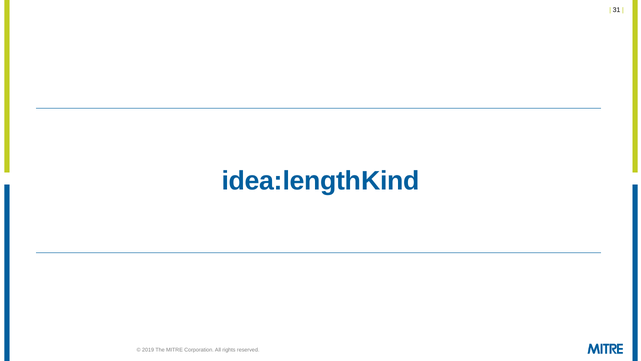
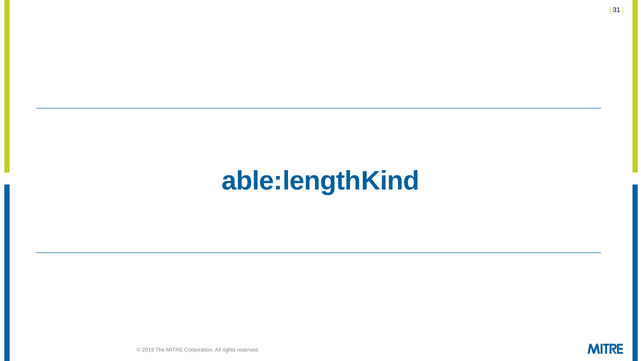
idea:lengthKind: idea:lengthKind -> able:lengthKind
